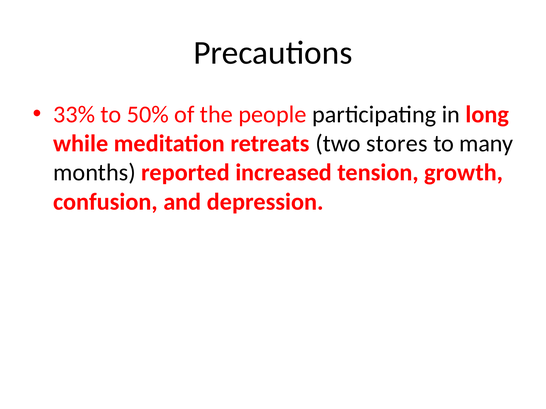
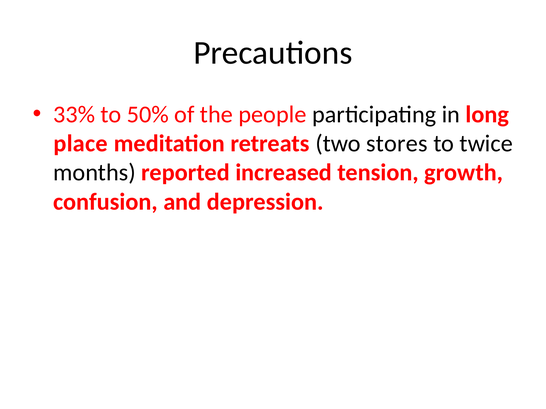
while: while -> place
many: many -> twice
